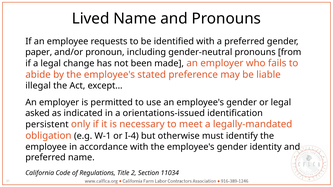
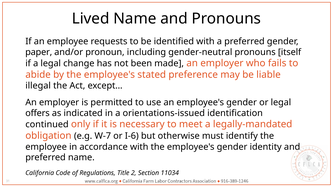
from: from -> itself
asked: asked -> offers
persistent: persistent -> continued
W-1: W-1 -> W-7
I-4: I-4 -> I-6
